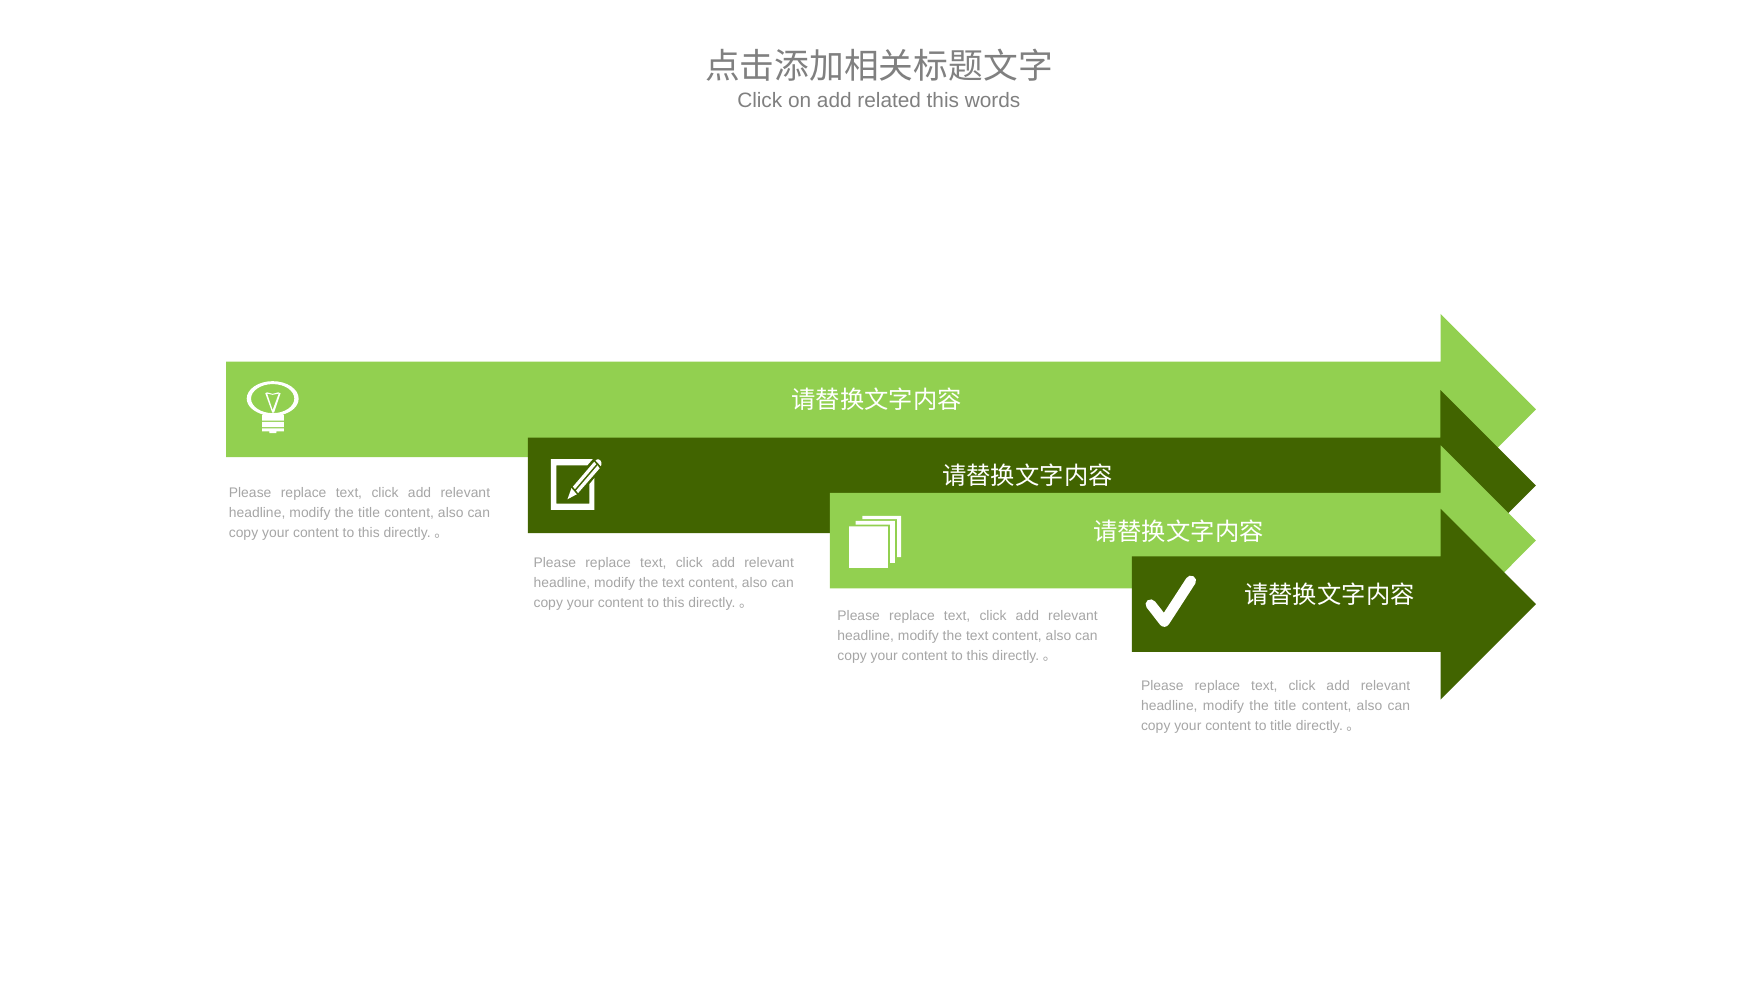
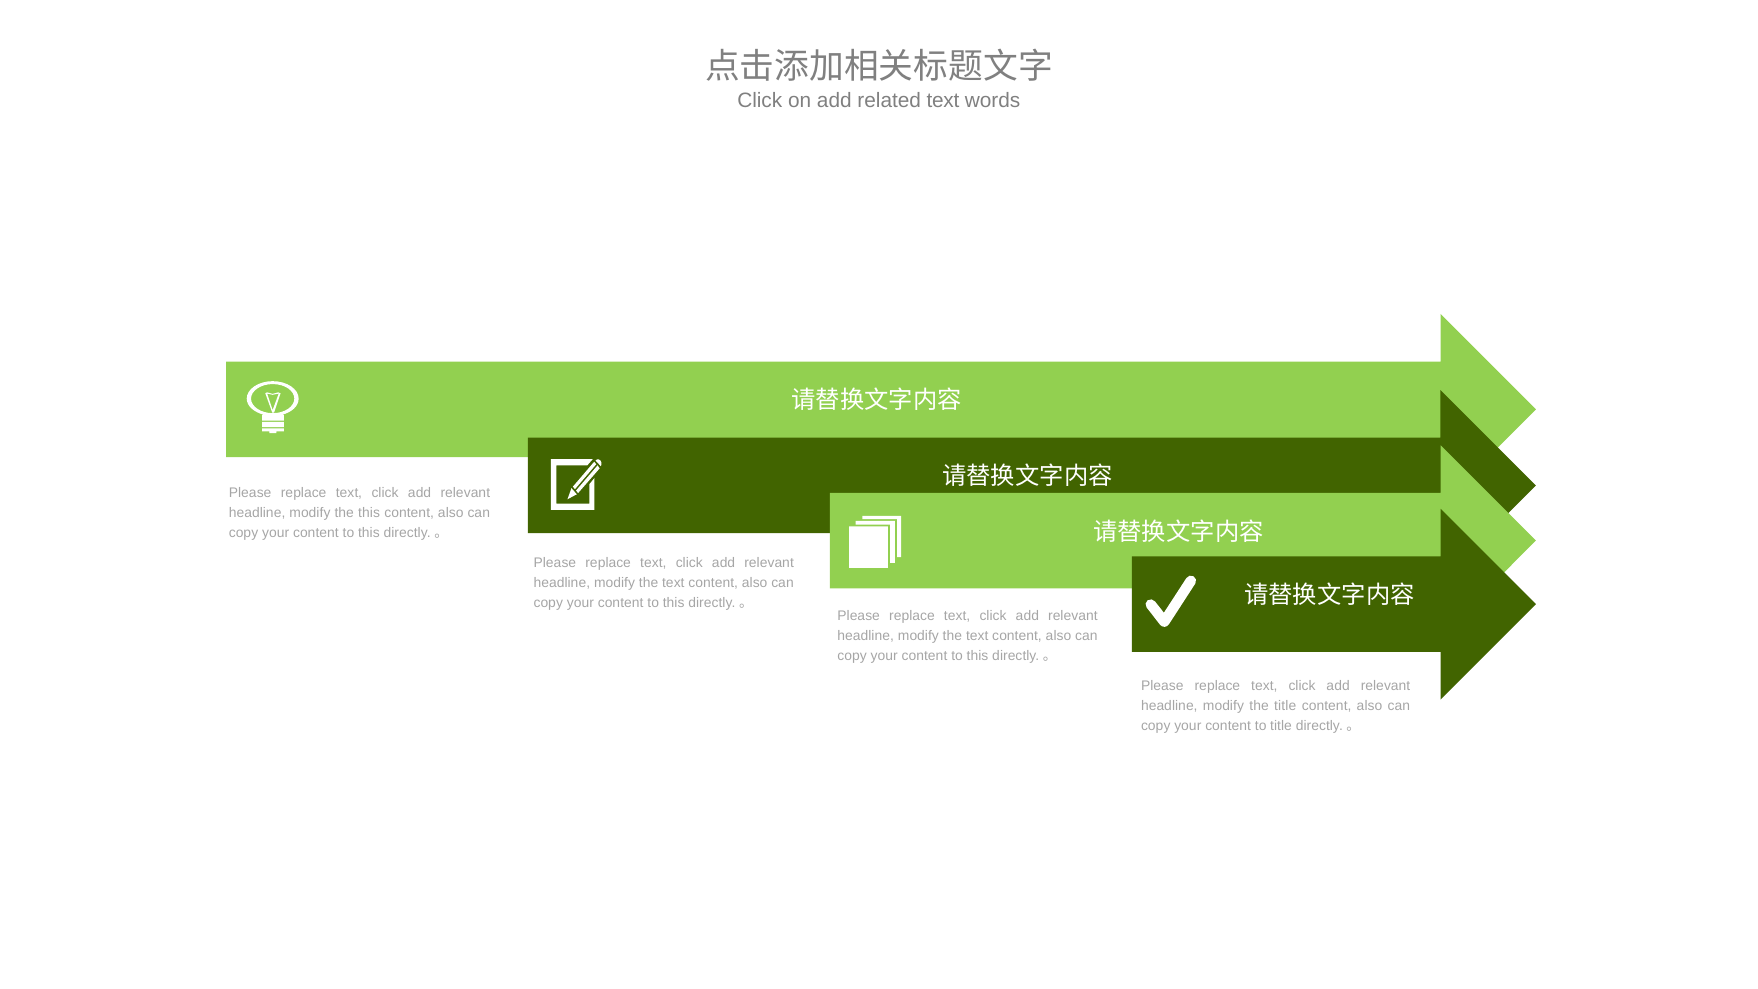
related this: this -> text
title at (369, 513): title -> this
